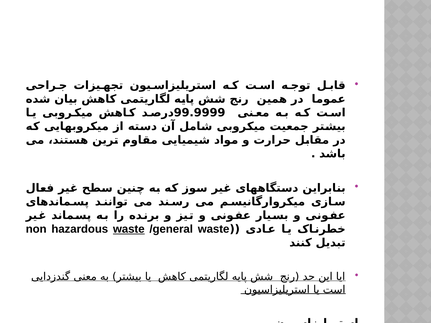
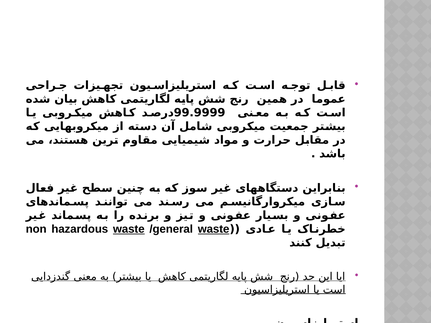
waste at (214, 229) underline: none -> present
